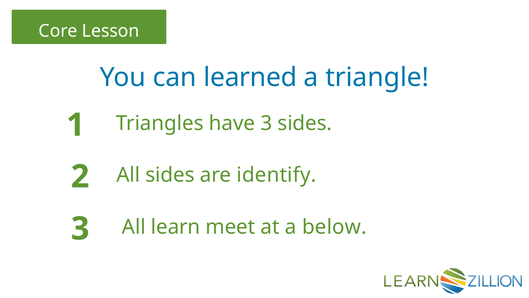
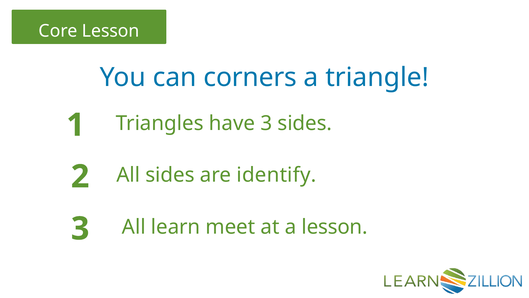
learned: learned -> corners
a below: below -> lesson
